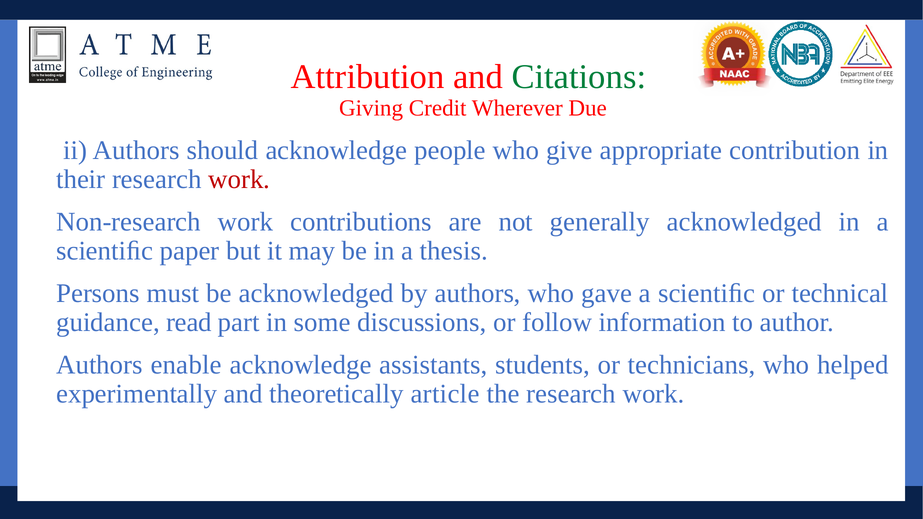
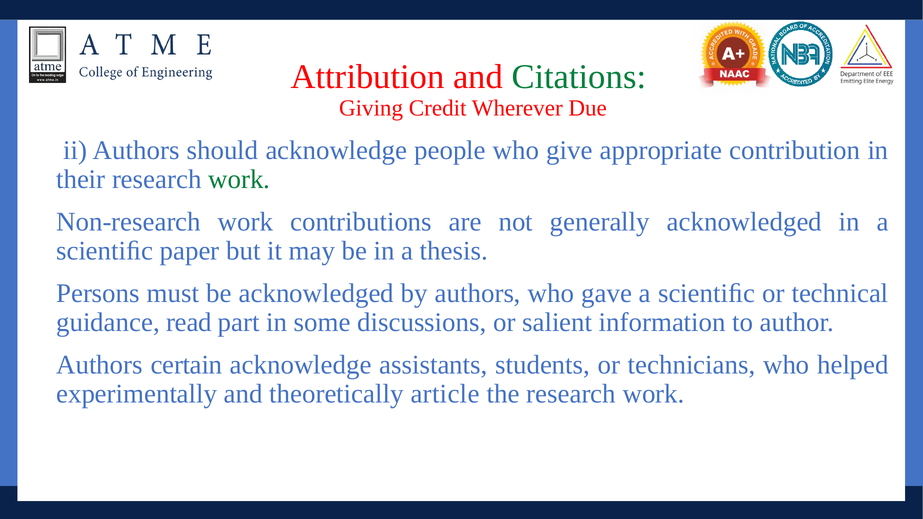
work at (239, 179) colour: red -> green
follow: follow -> salient
enable: enable -> certain
